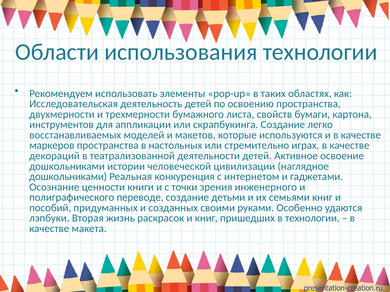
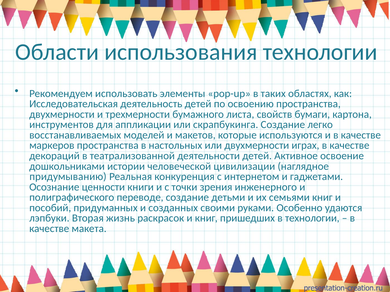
или стремительно: стремительно -> двухмерности
дошкольниками at (68, 177): дошкольниками -> придумыванию
